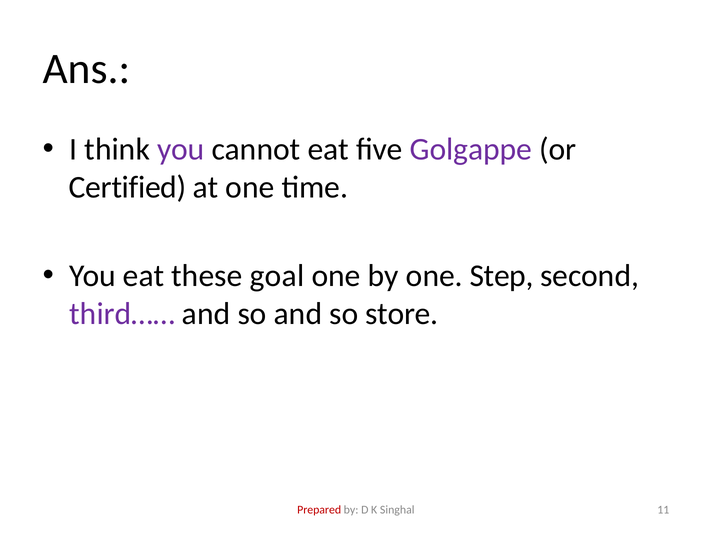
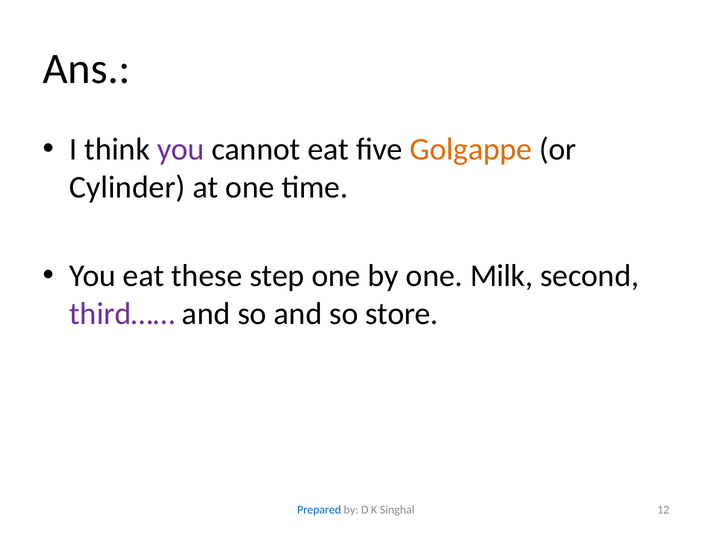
Golgappe colour: purple -> orange
Certified: Certified -> Cylinder
goal: goal -> step
Step: Step -> Milk
Prepared colour: red -> blue
11: 11 -> 12
